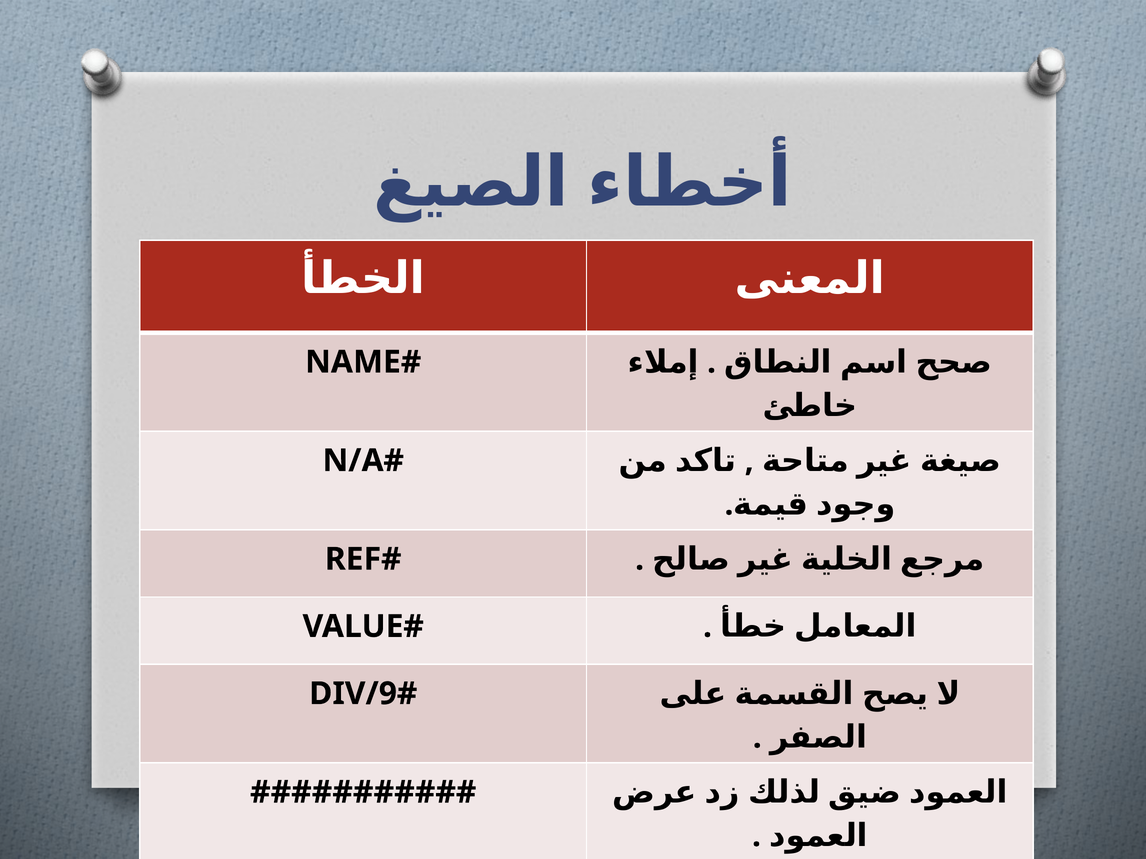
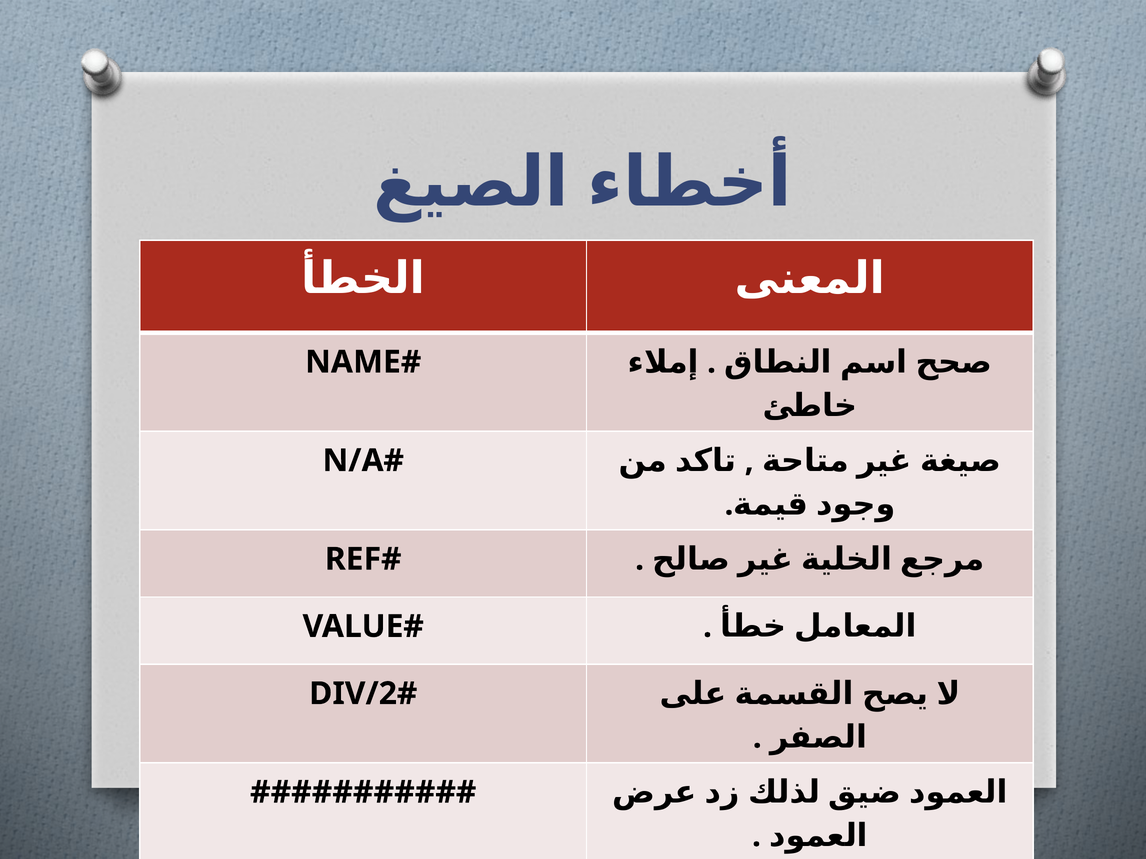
DIV/9: DIV/9 -> DIV/2
